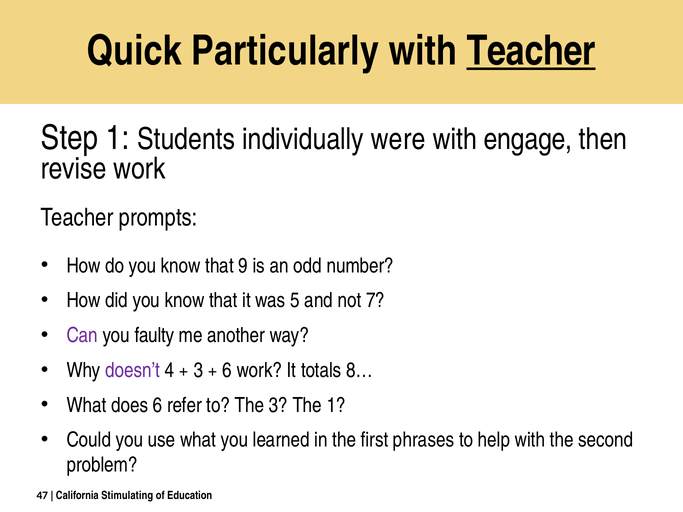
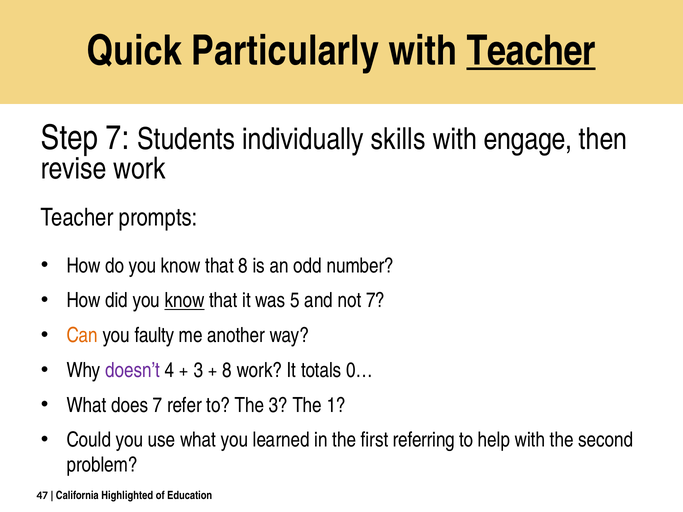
Step 1: 1 -> 7
were: were -> skills
that 9: 9 -> 8
know at (185, 301) underline: none -> present
Can colour: purple -> orange
6 at (227, 370): 6 -> 8
8…: 8… -> 0…
does 6: 6 -> 7
phrases: phrases -> referring
Stimulating: Stimulating -> Highlighted
